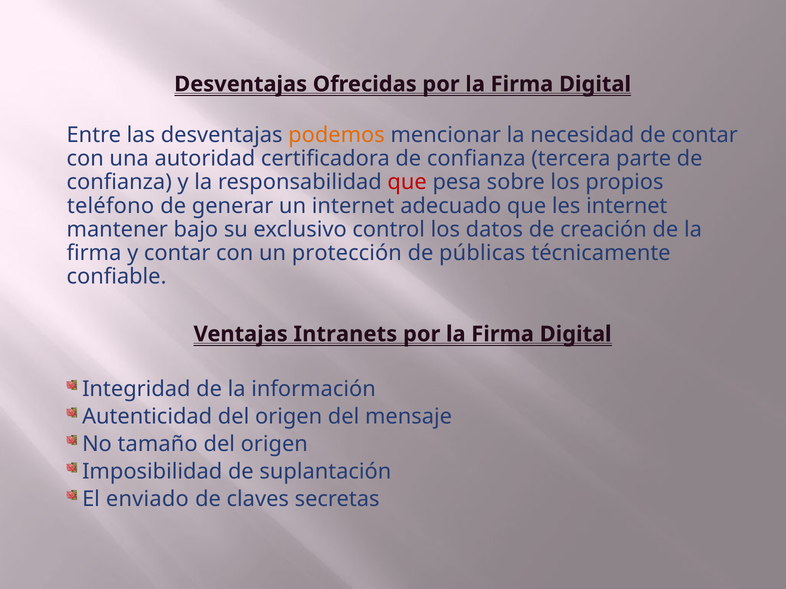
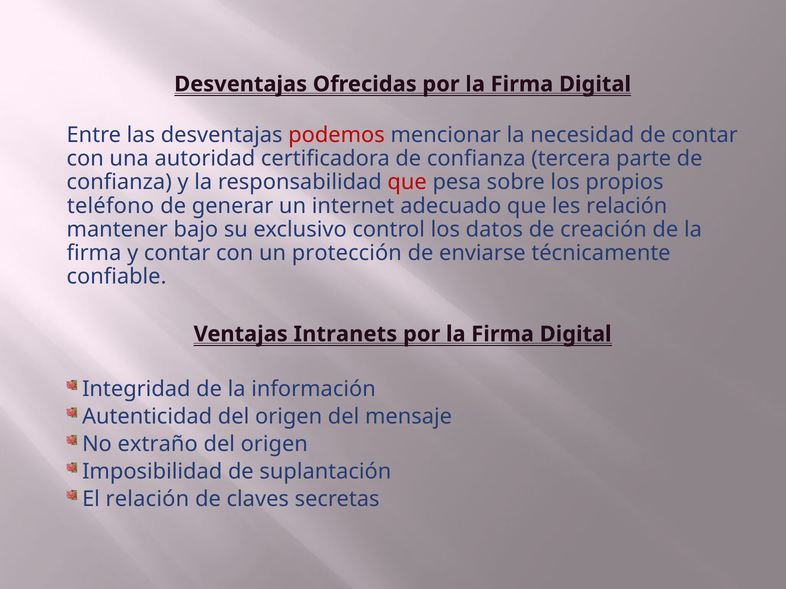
podemos colour: orange -> red
les internet: internet -> relación
públicas: públicas -> enviarse
tamaño: tamaño -> extraño
El enviado: enviado -> relación
